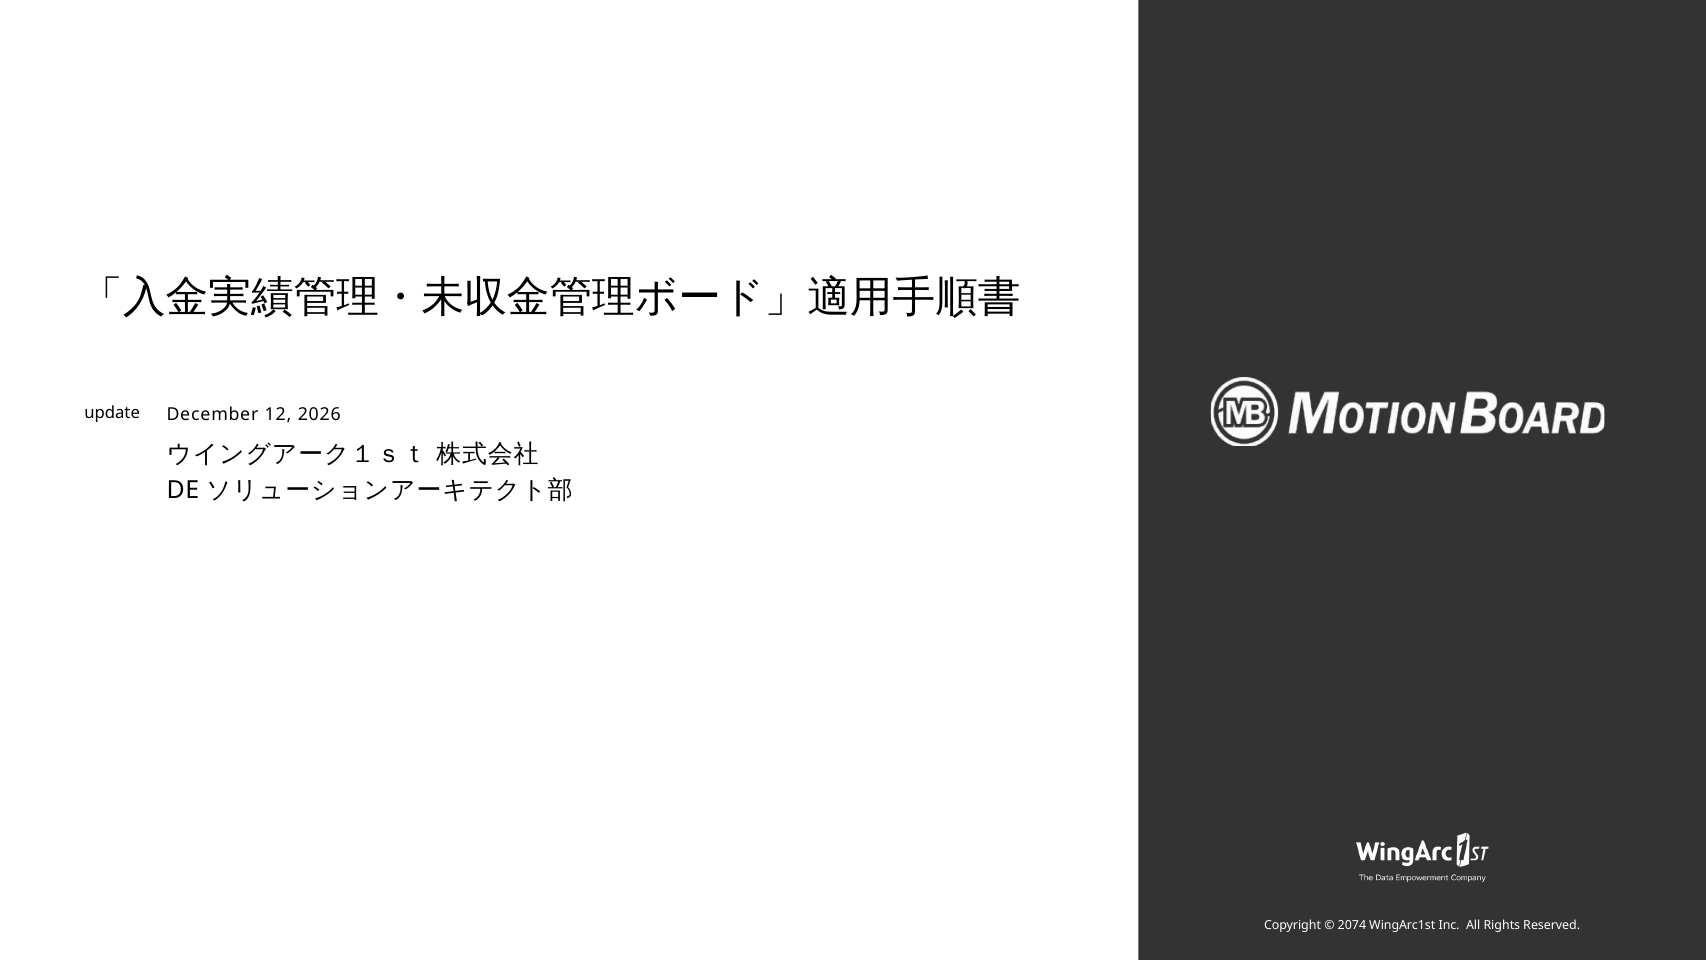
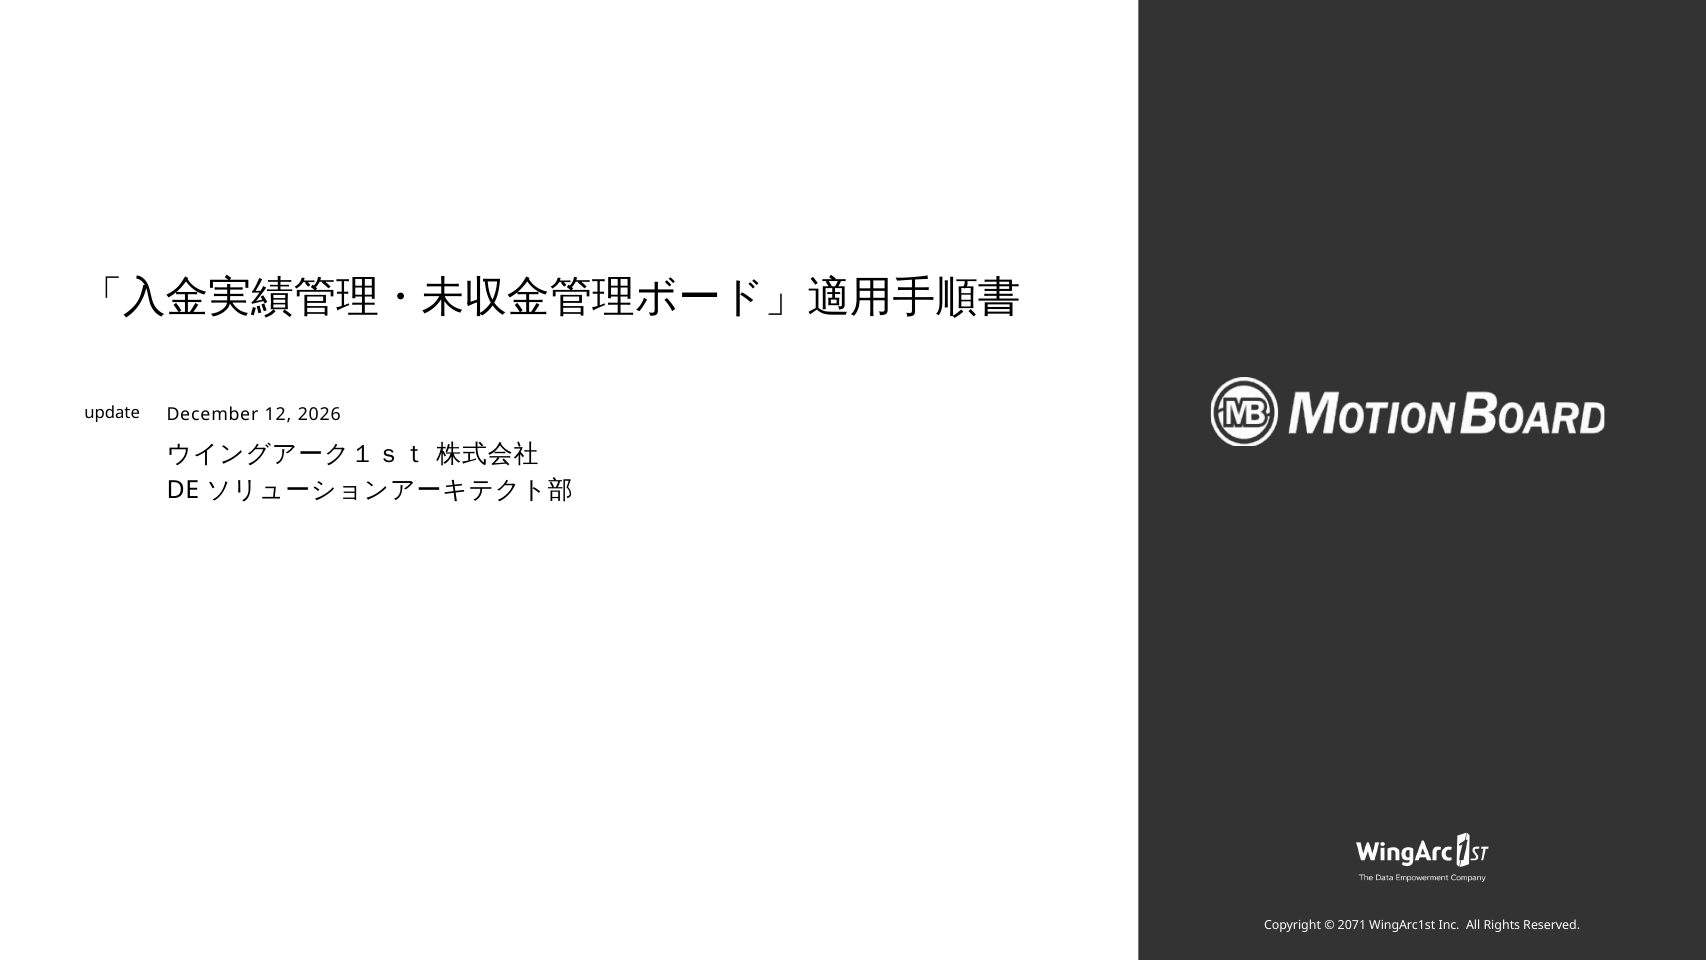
2074: 2074 -> 2071
